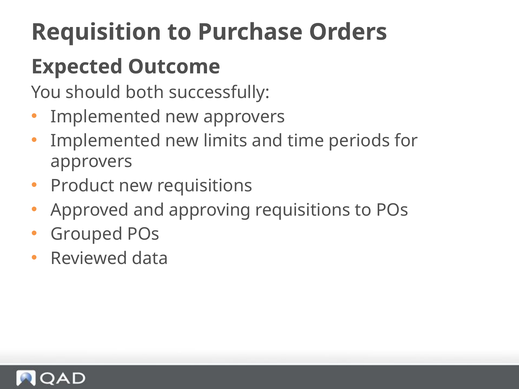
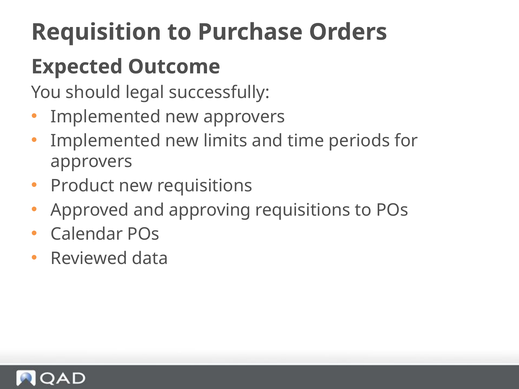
both: both -> legal
Grouped: Grouped -> Calendar
